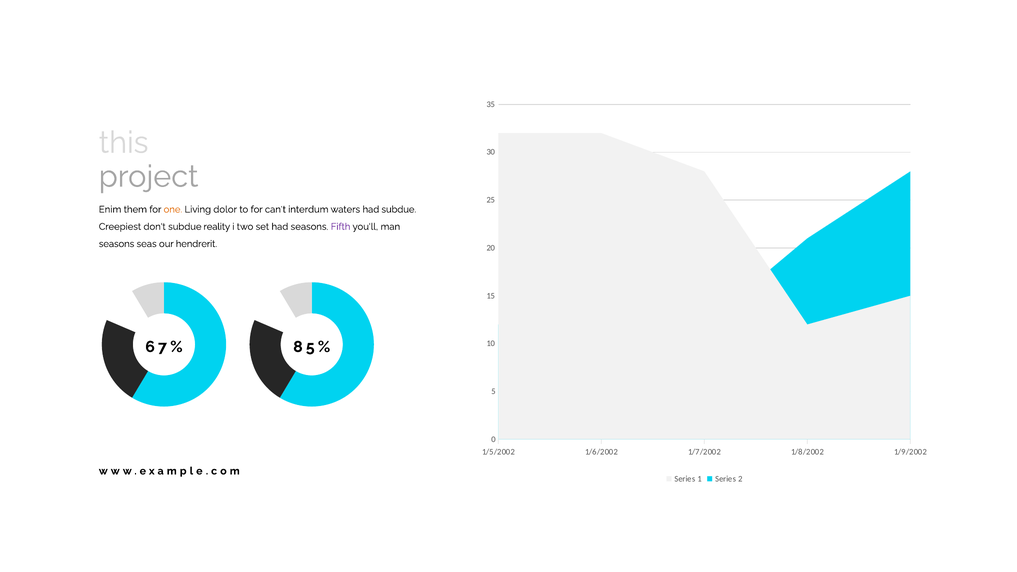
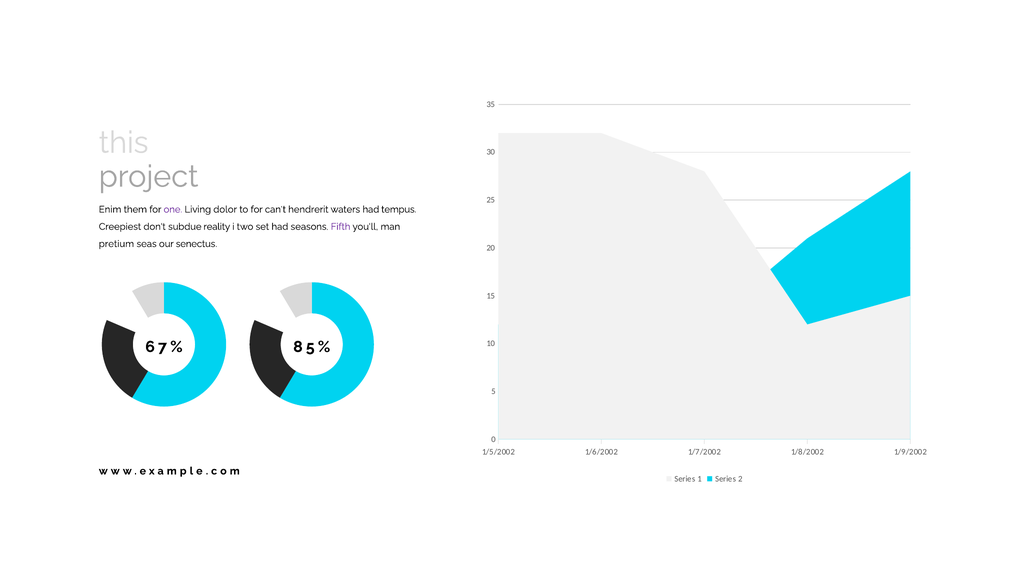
one colour: orange -> purple
interdum: interdum -> hendrerit
had subdue: subdue -> tempus
seasons at (117, 244): seasons -> pretium
hendrerit: hendrerit -> senectus
